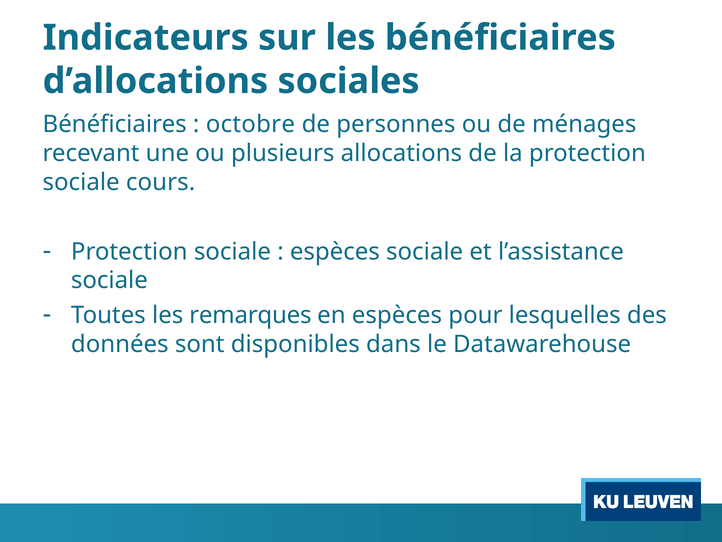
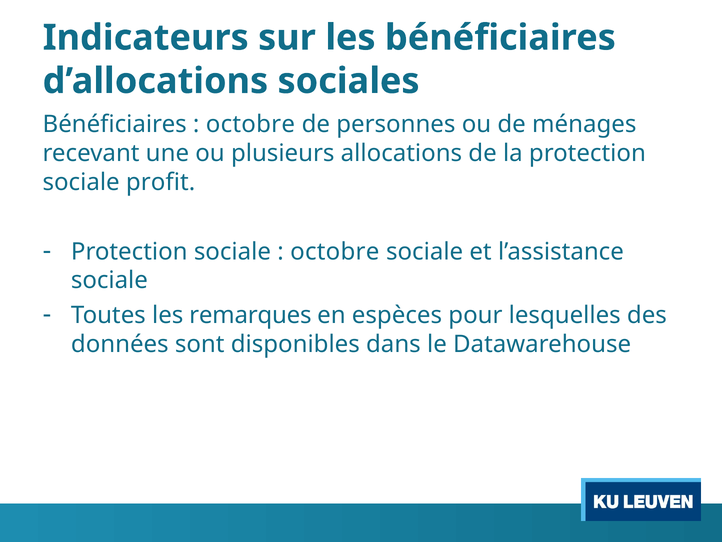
cours: cours -> profit
espèces at (335, 251): espèces -> octobre
